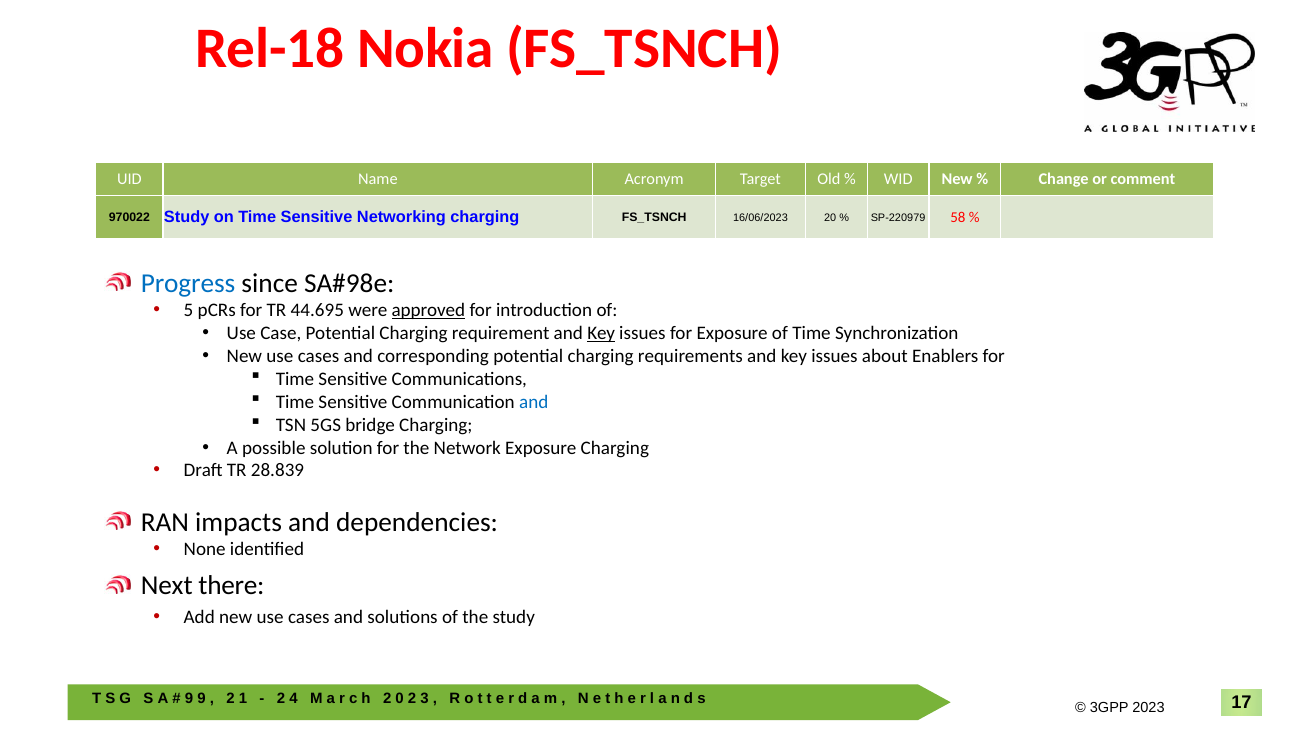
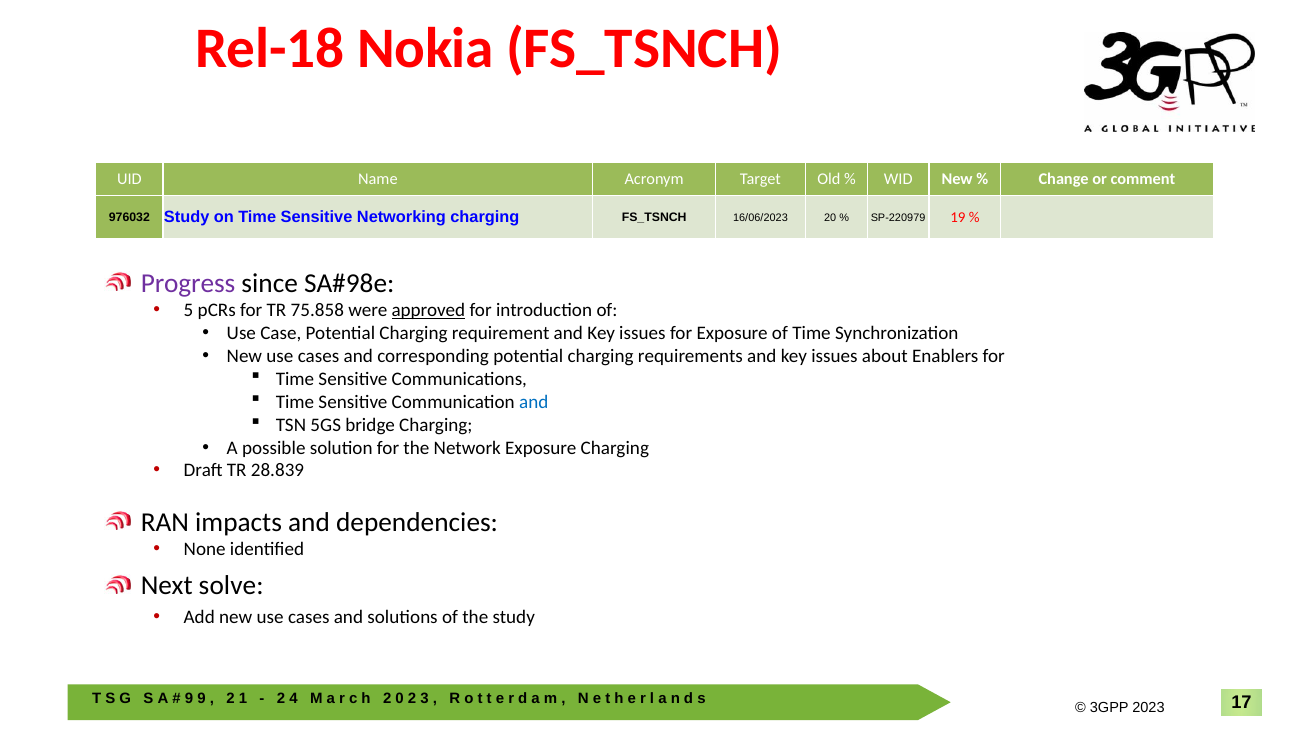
970022: 970022 -> 976032
58: 58 -> 19
Progress colour: blue -> purple
44.695: 44.695 -> 75.858
Key at (601, 333) underline: present -> none
there: there -> solve
